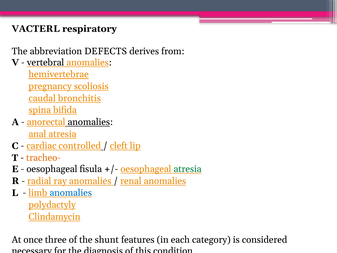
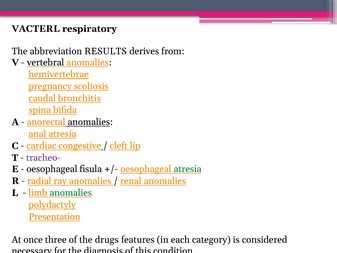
DEFECTS: DEFECTS -> RESULTS
controlled: controlled -> congestive
tracheo- colour: orange -> purple
anomalies at (71, 193) colour: blue -> green
Clindamycin: Clindamycin -> Presentation
shunt: shunt -> drugs
